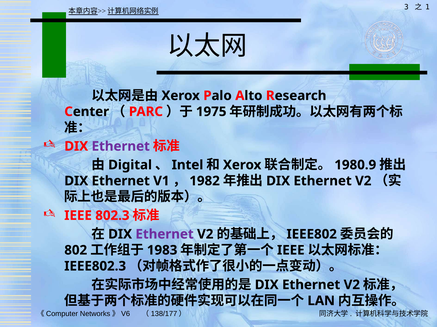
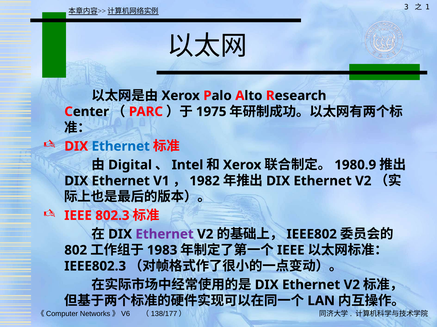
Ethernet at (121, 147) colour: purple -> blue
